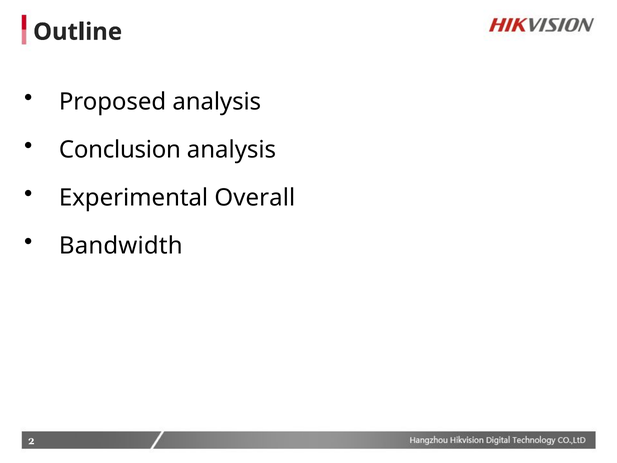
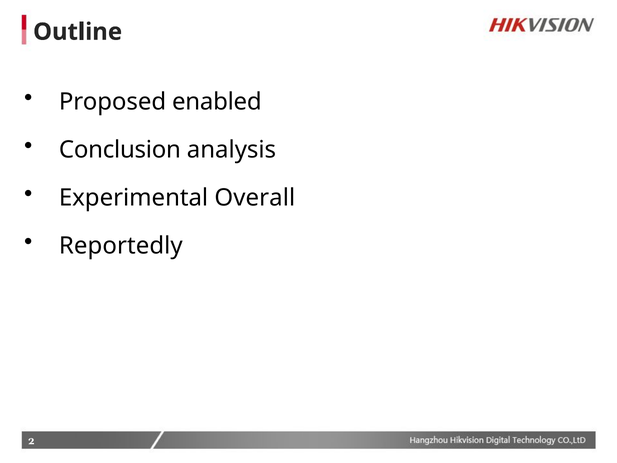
Proposed analysis: analysis -> enabled
Bandwidth: Bandwidth -> Reportedly
